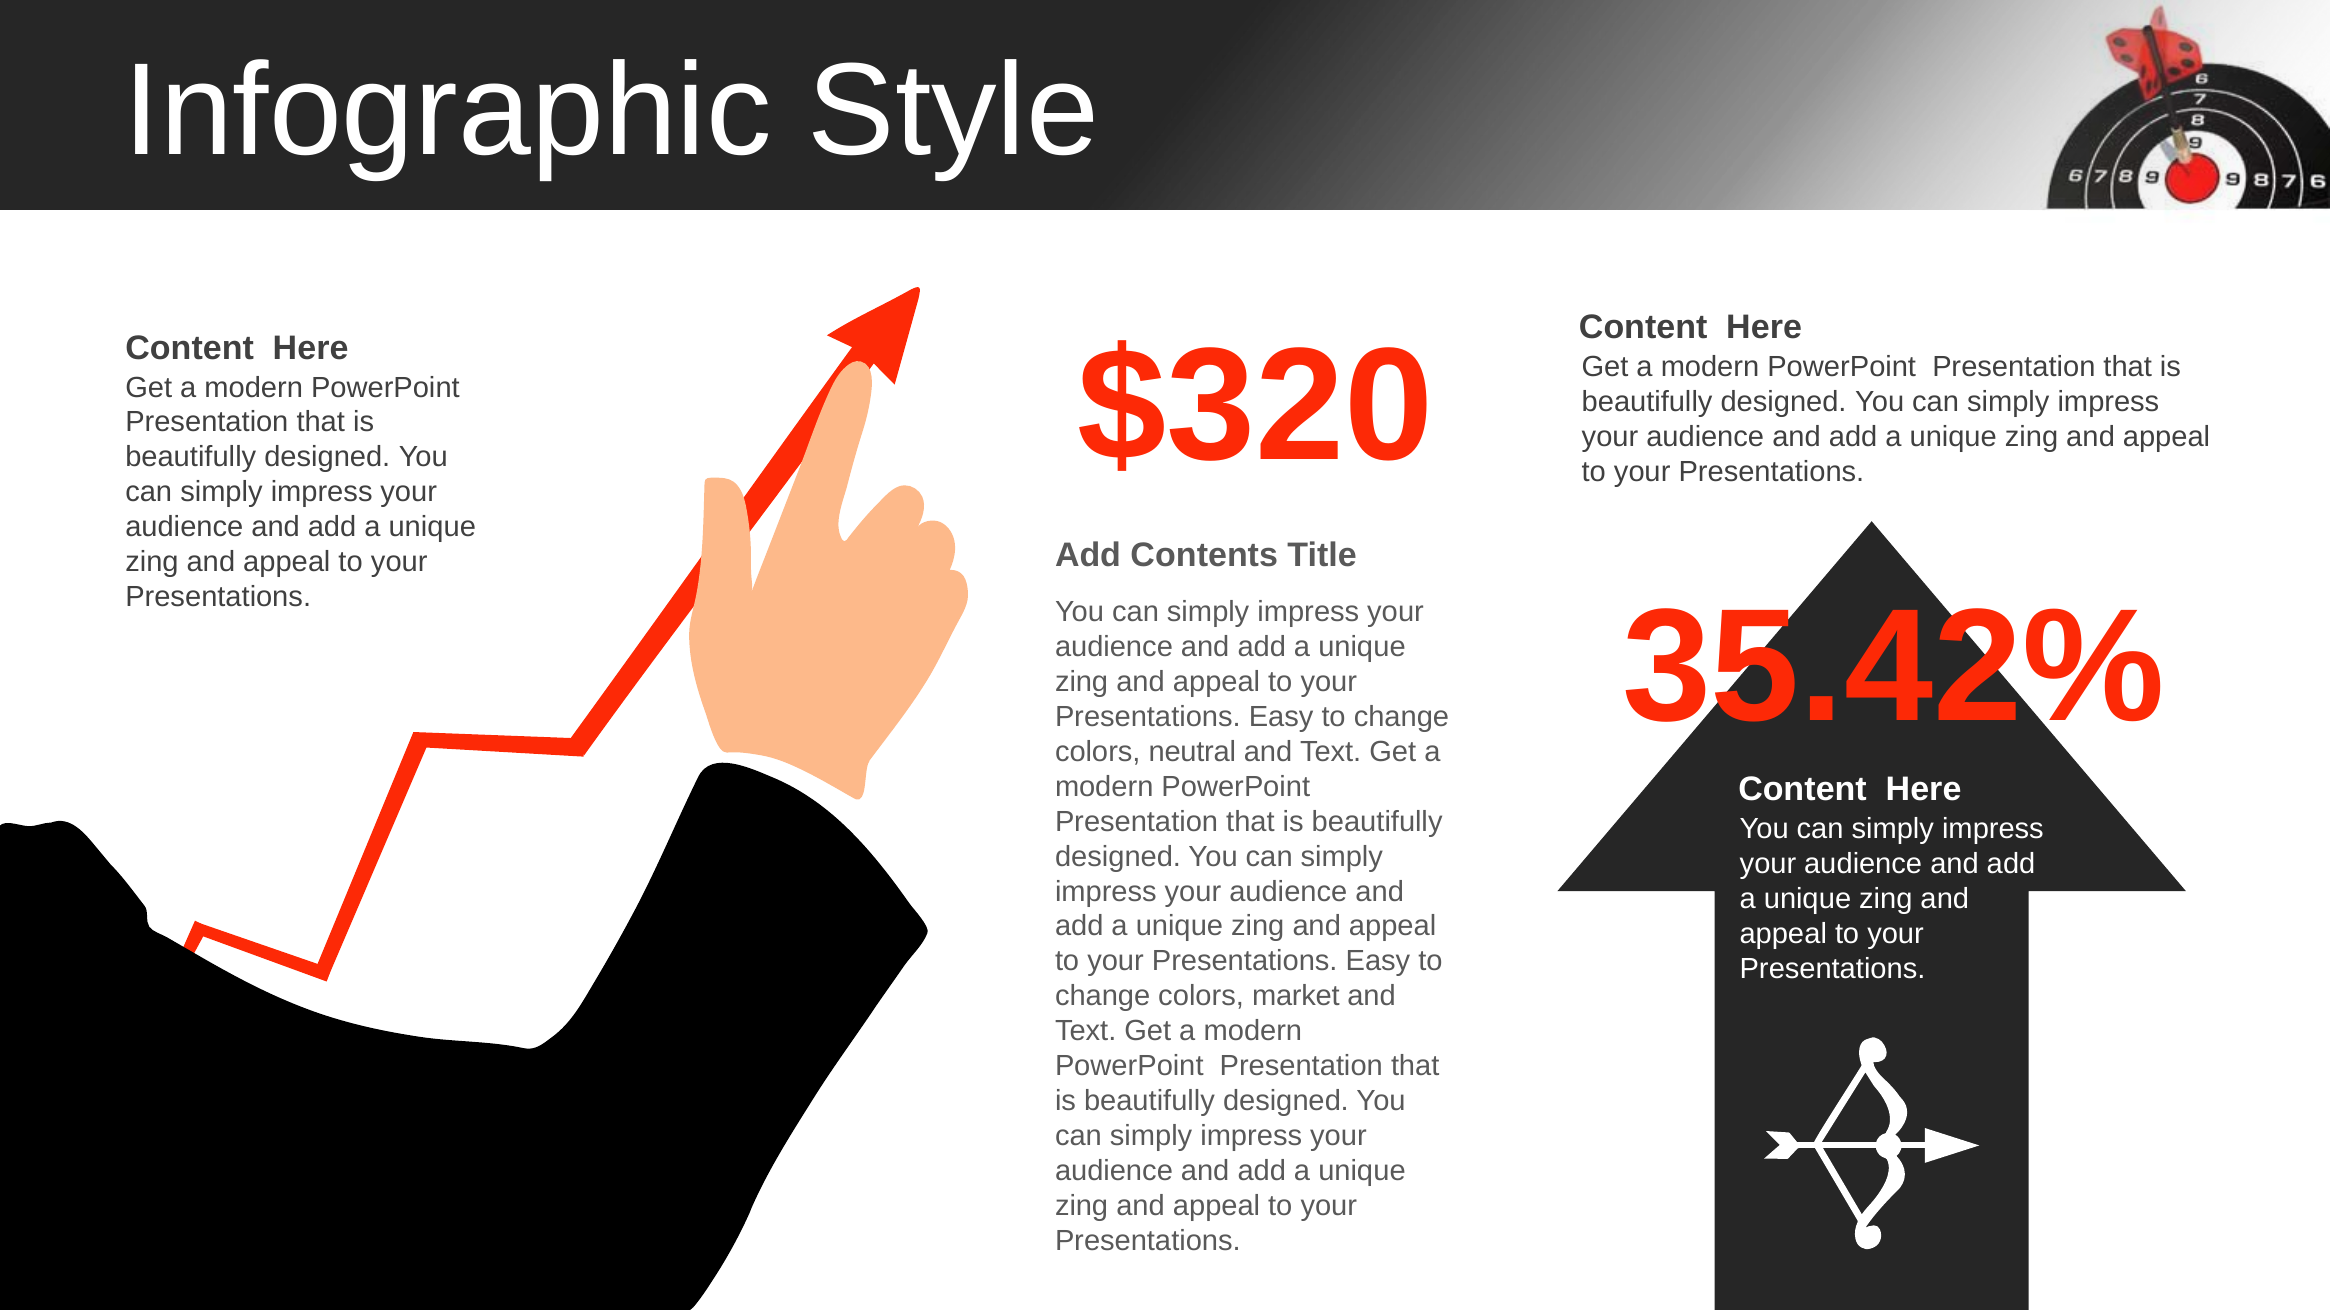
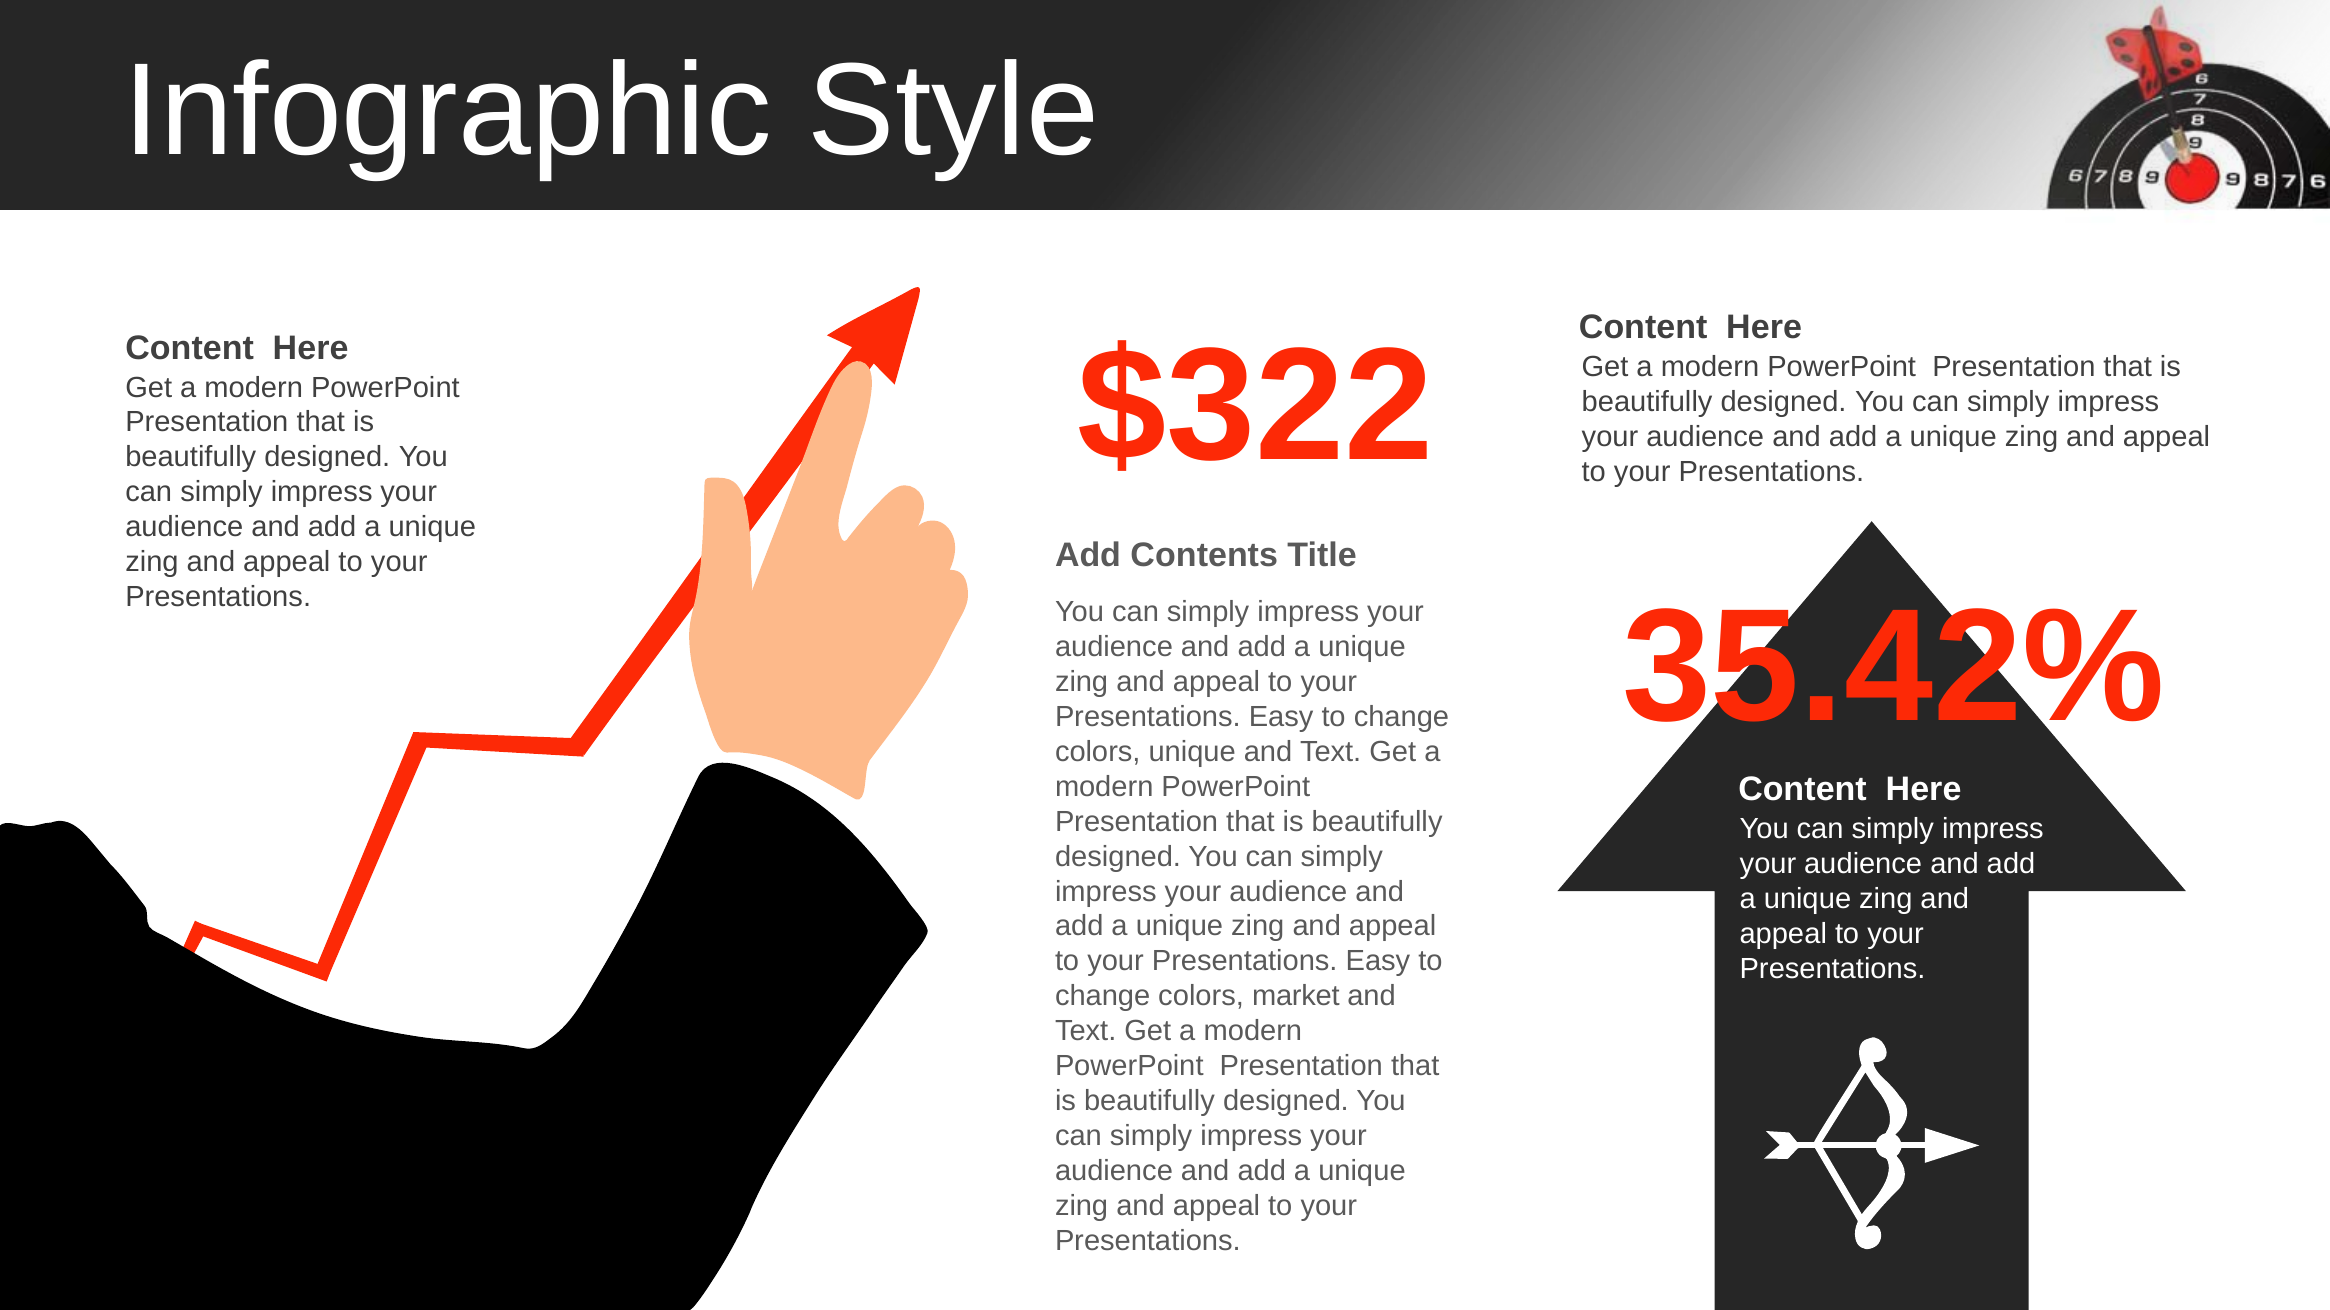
$320: $320 -> $322
colors neutral: neutral -> unique
